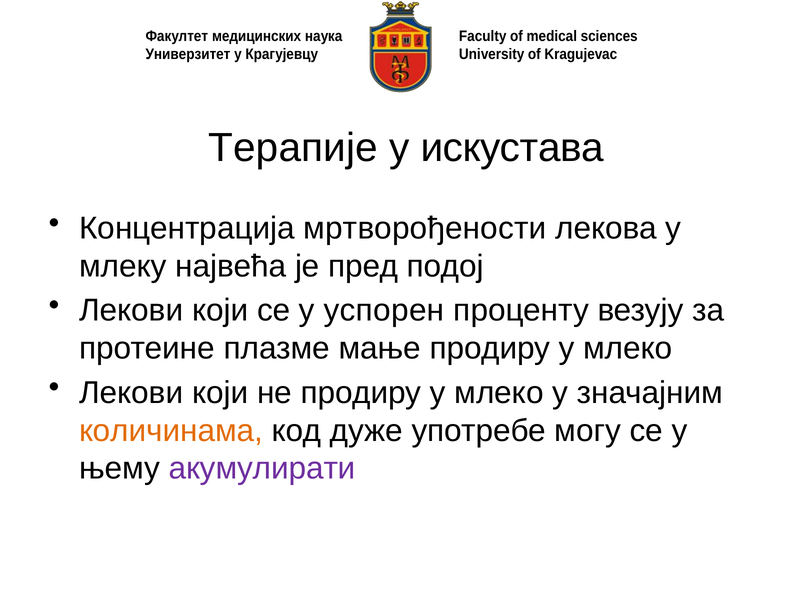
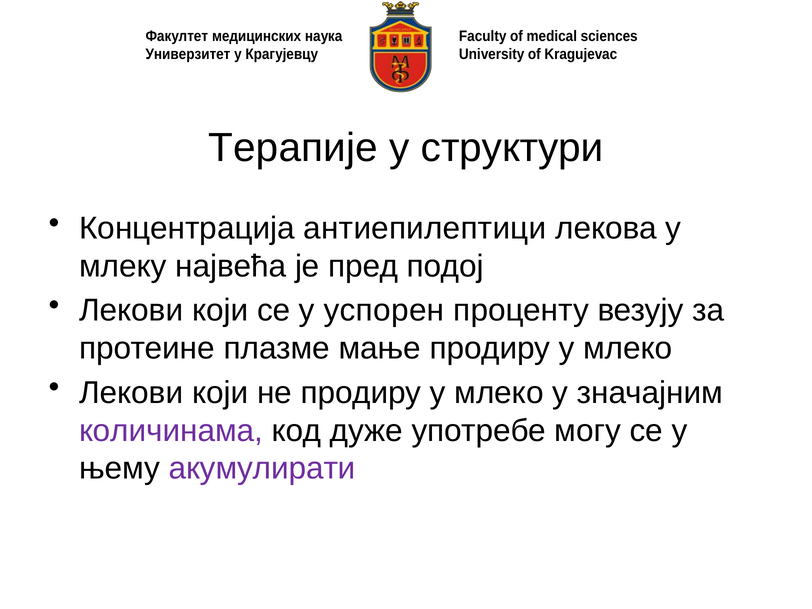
искустава: искустава -> структури
мртворођености: мртворођености -> антиепилептици
количинама colour: orange -> purple
